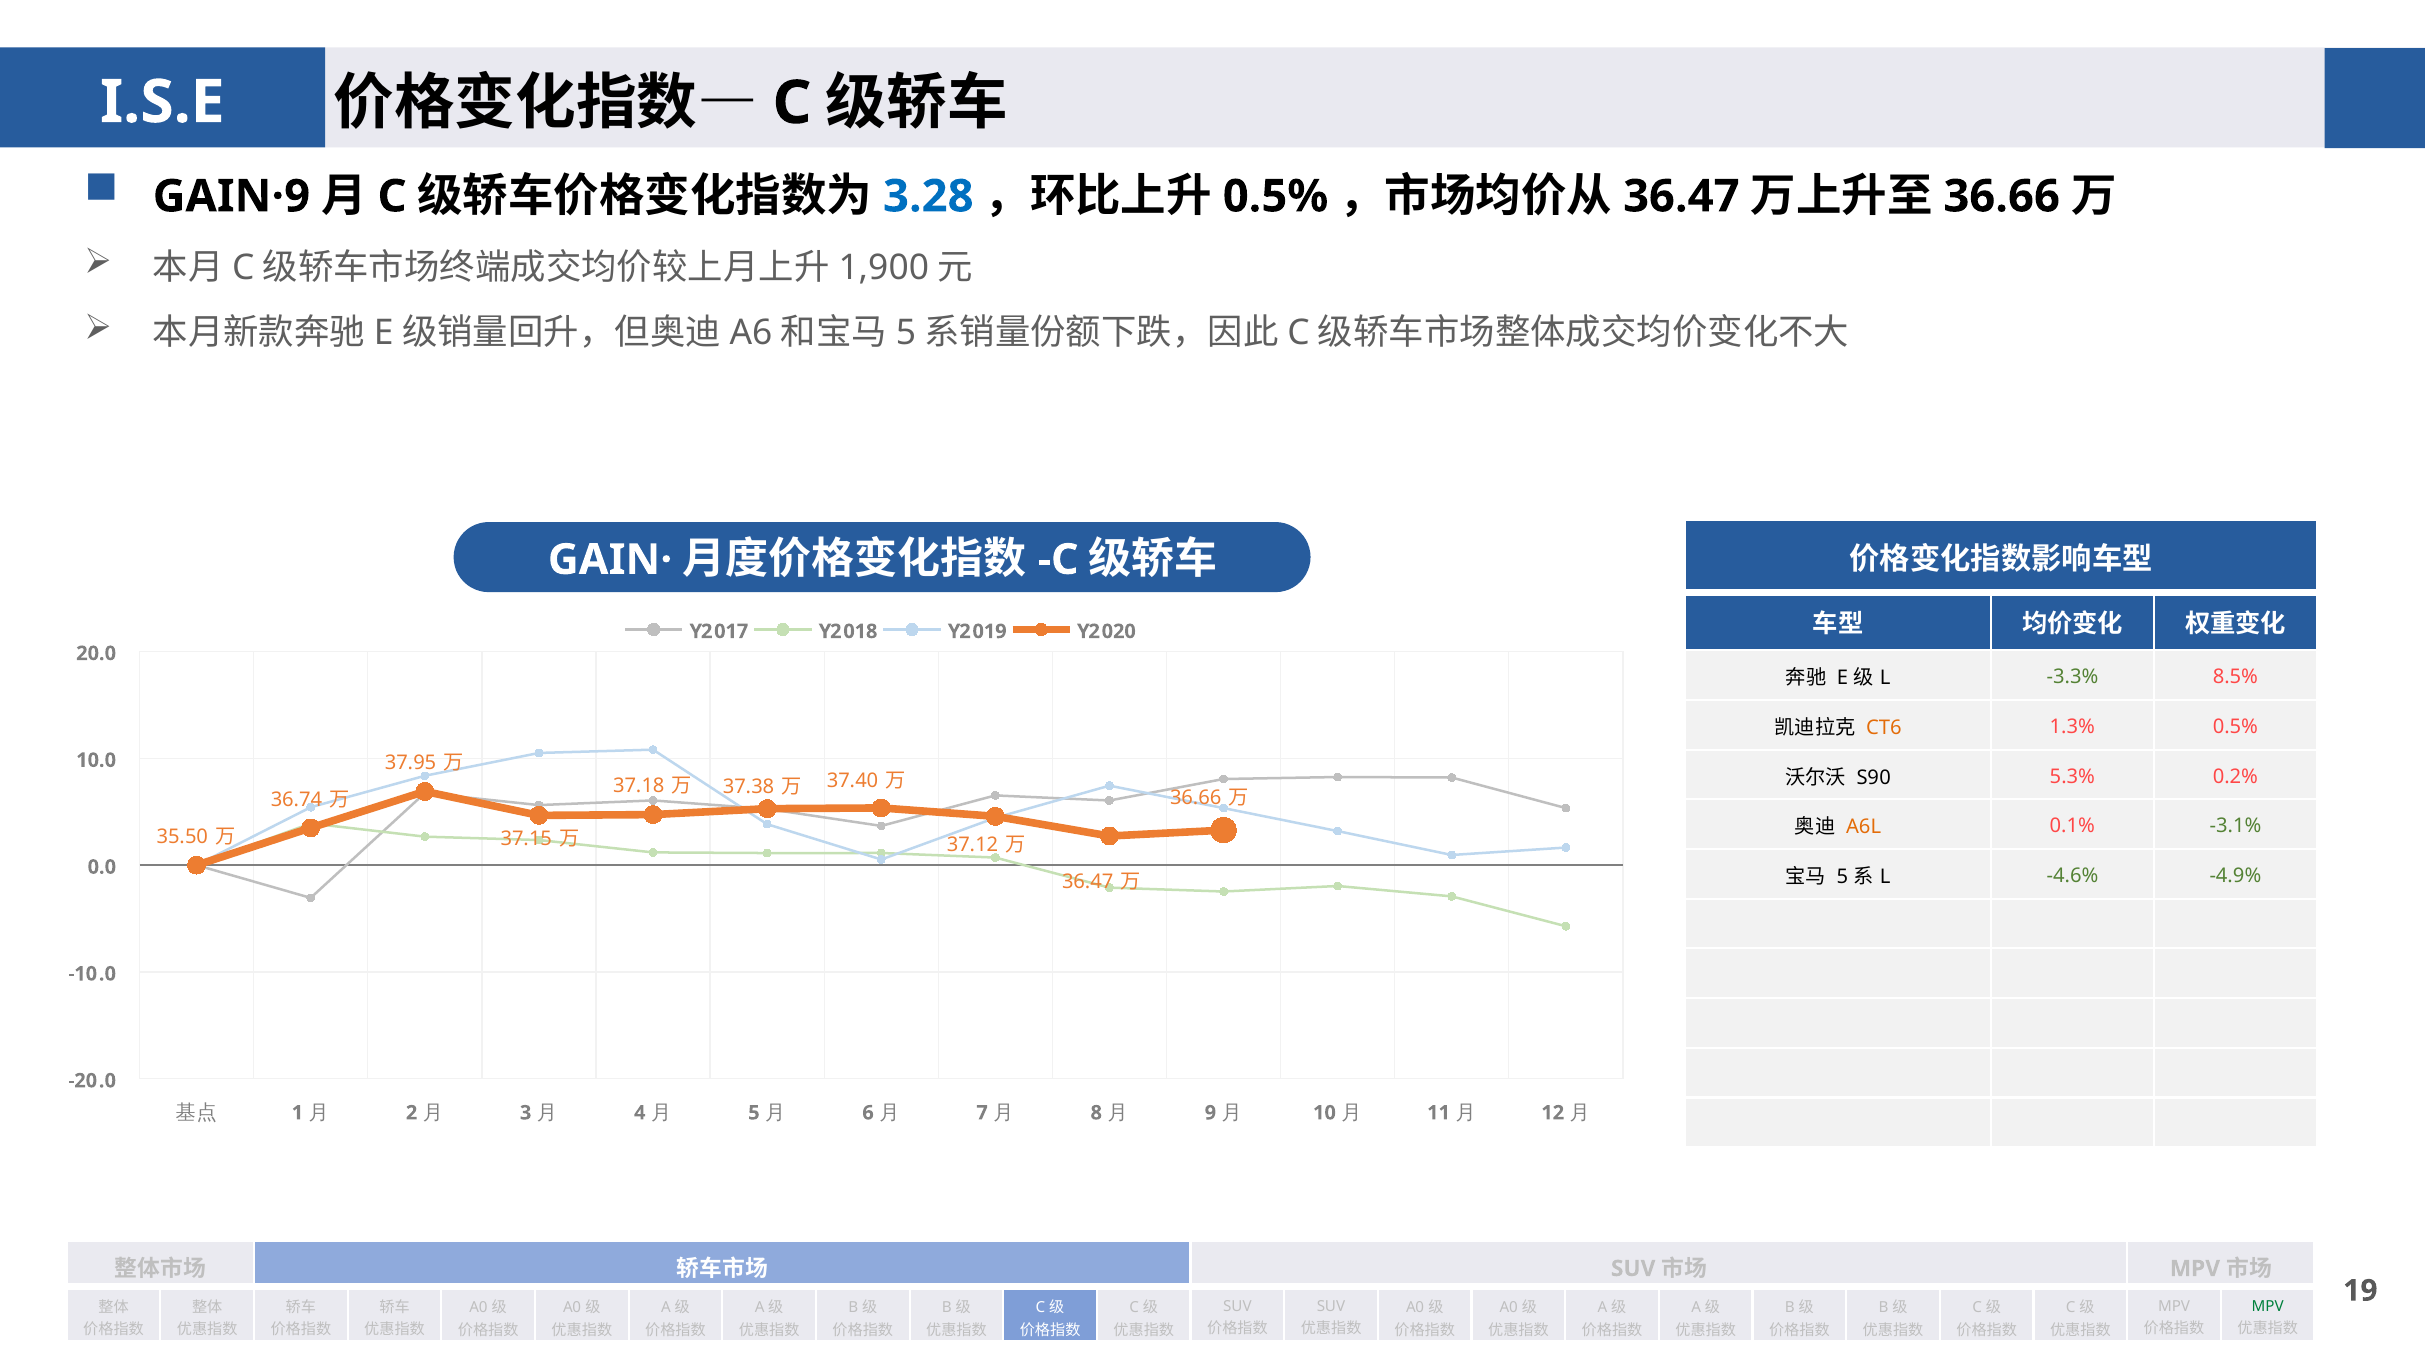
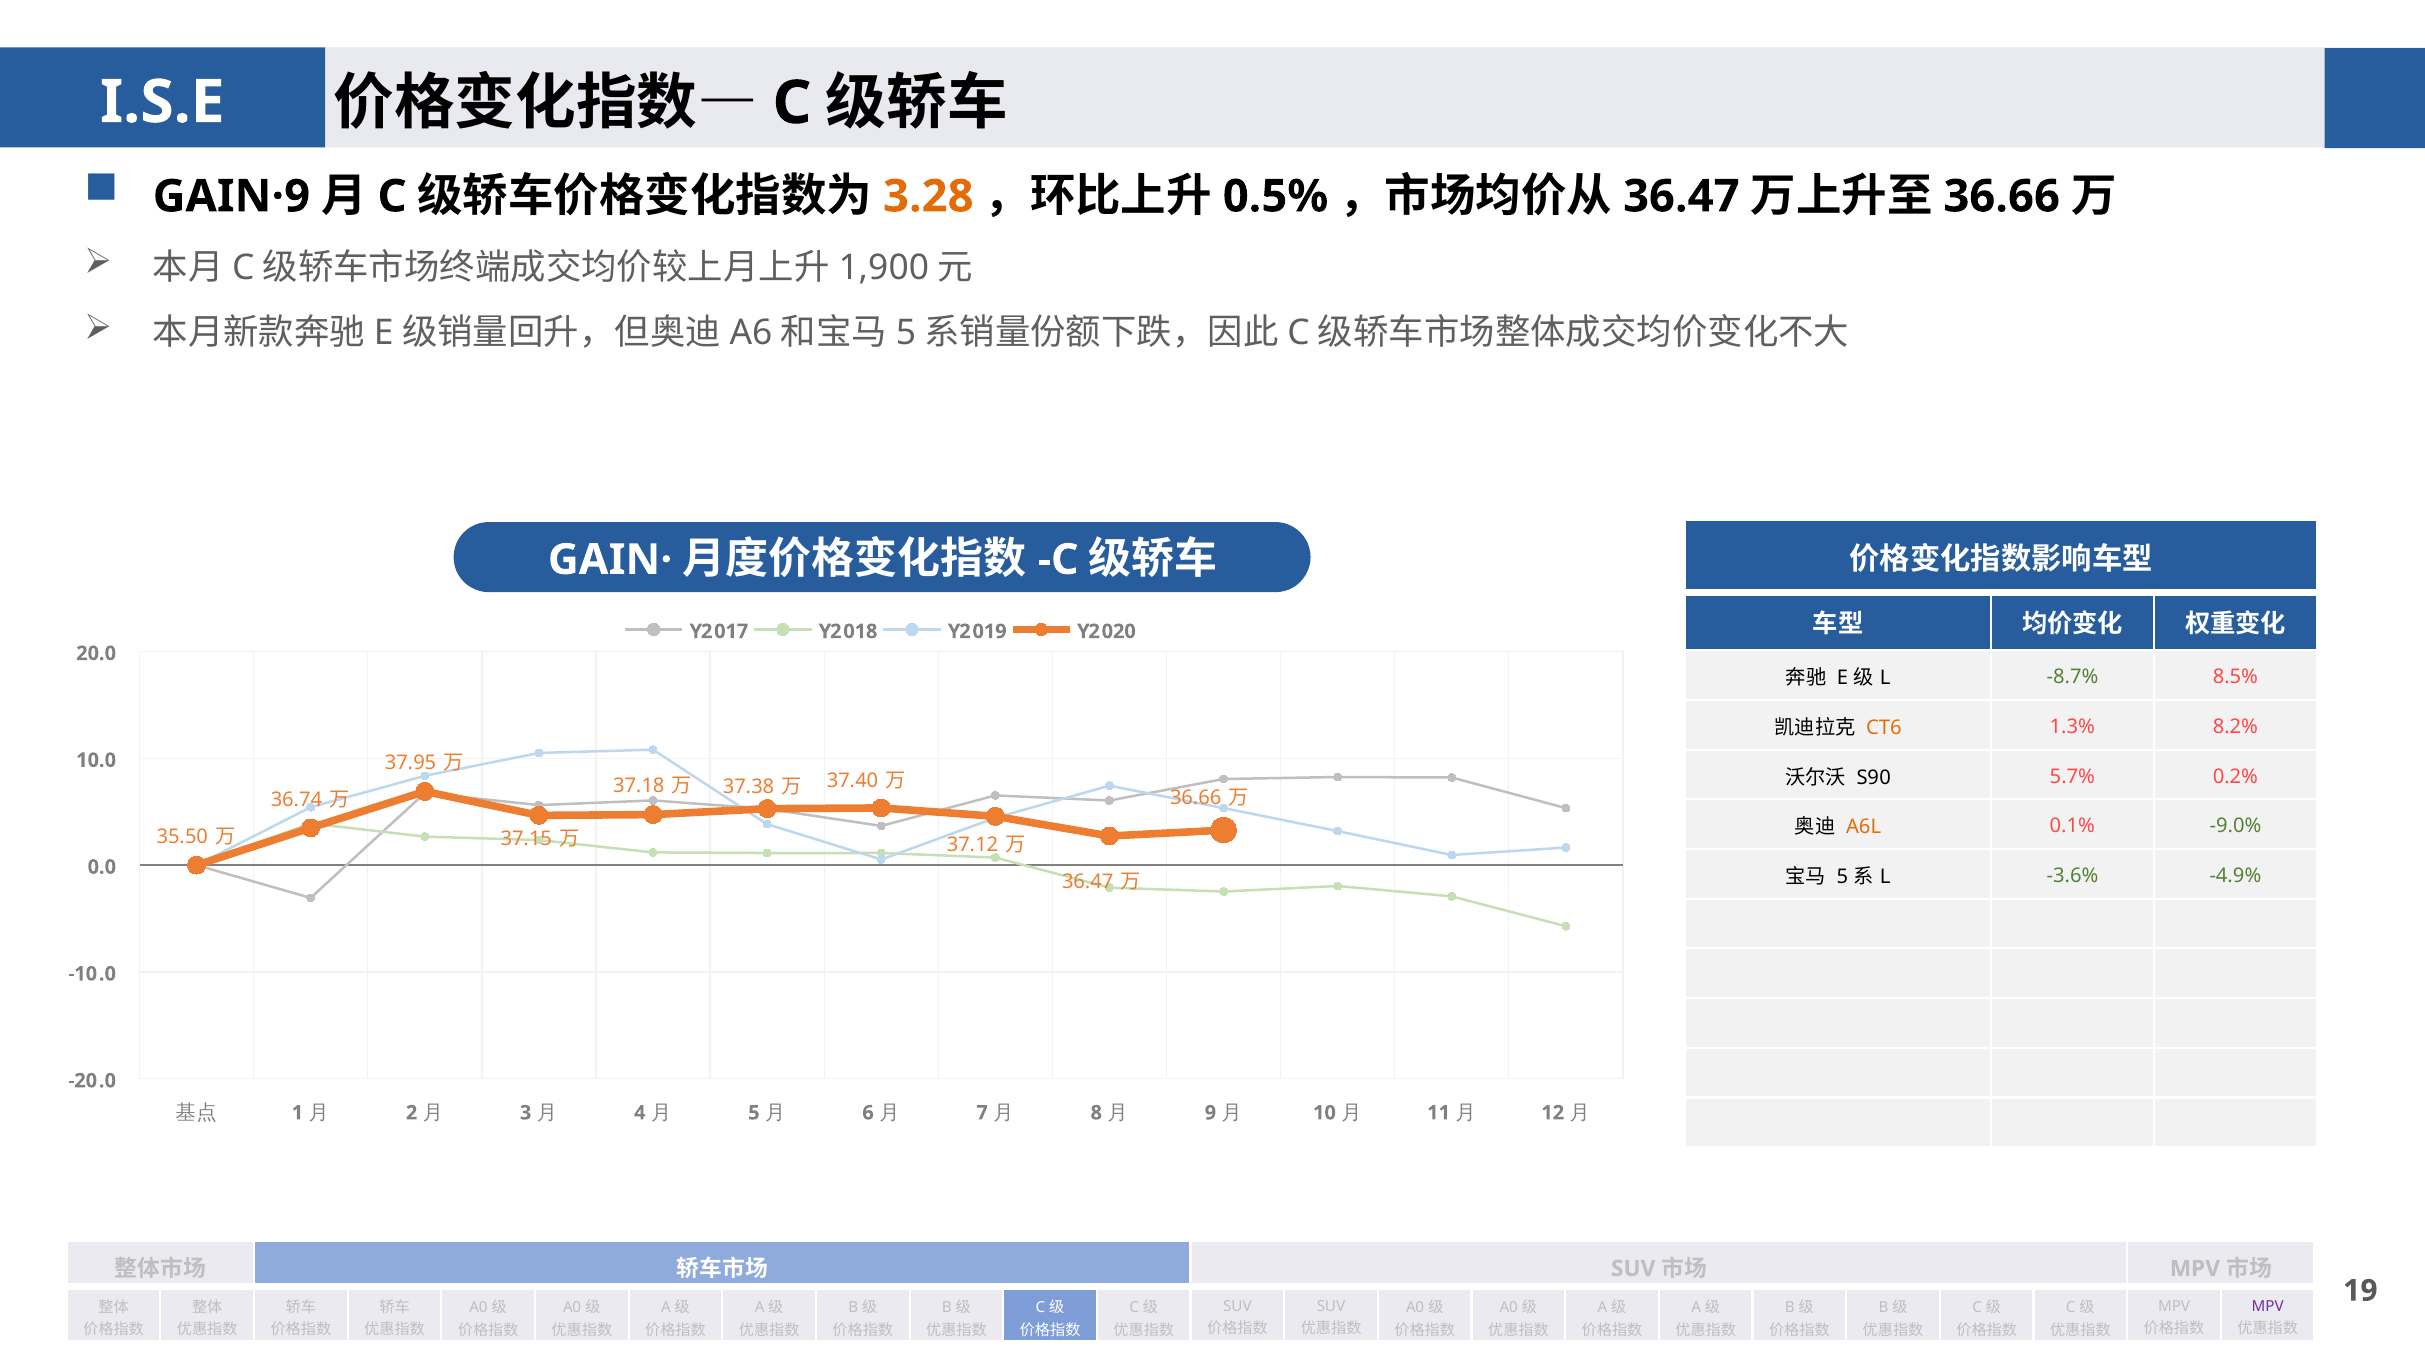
3.28 colour: blue -> orange
-3.3%: -3.3% -> -8.7%
1.3% 0.5%: 0.5% -> 8.2%
5.3%: 5.3% -> 5.7%
-3.1%: -3.1% -> -9.0%
-4.6%: -4.6% -> -3.6%
MPV at (2268, 1306) colour: green -> purple
